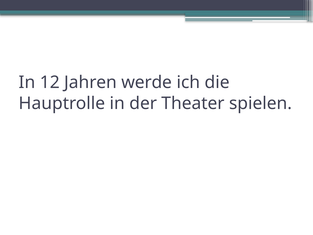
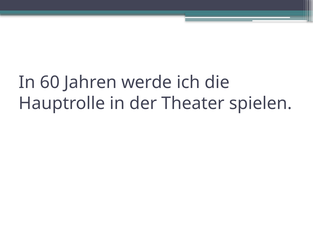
12: 12 -> 60
